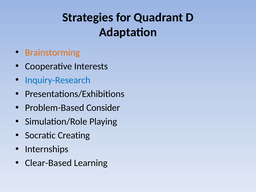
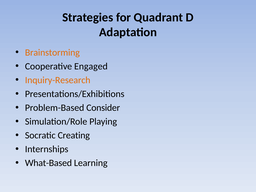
Interests: Interests -> Engaged
Inquiry-Research colour: blue -> orange
Clear-Based: Clear-Based -> What-Based
